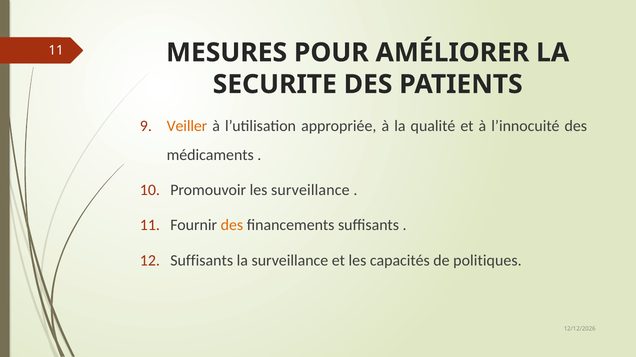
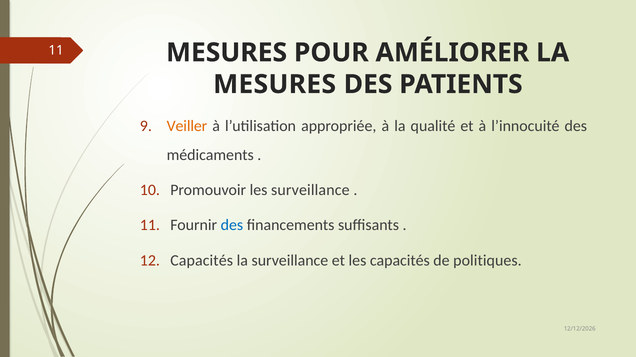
SECURITE at (275, 84): SECURITE -> MESURES
des at (232, 226) colour: orange -> blue
Suffisants at (202, 261): Suffisants -> Capacités
